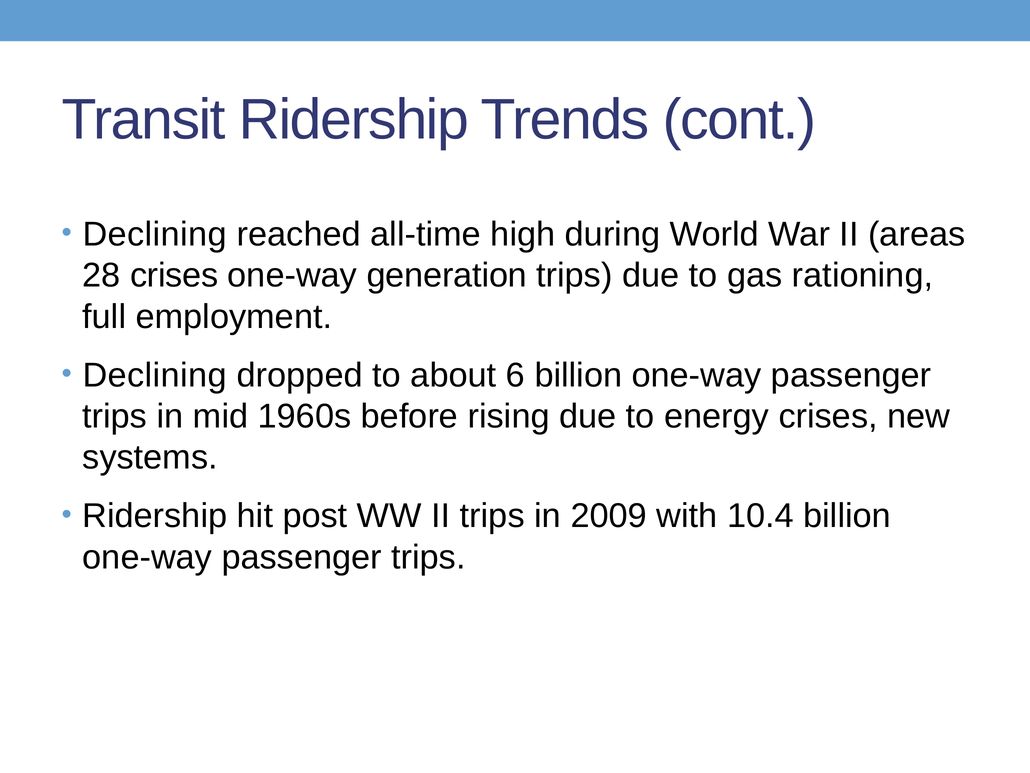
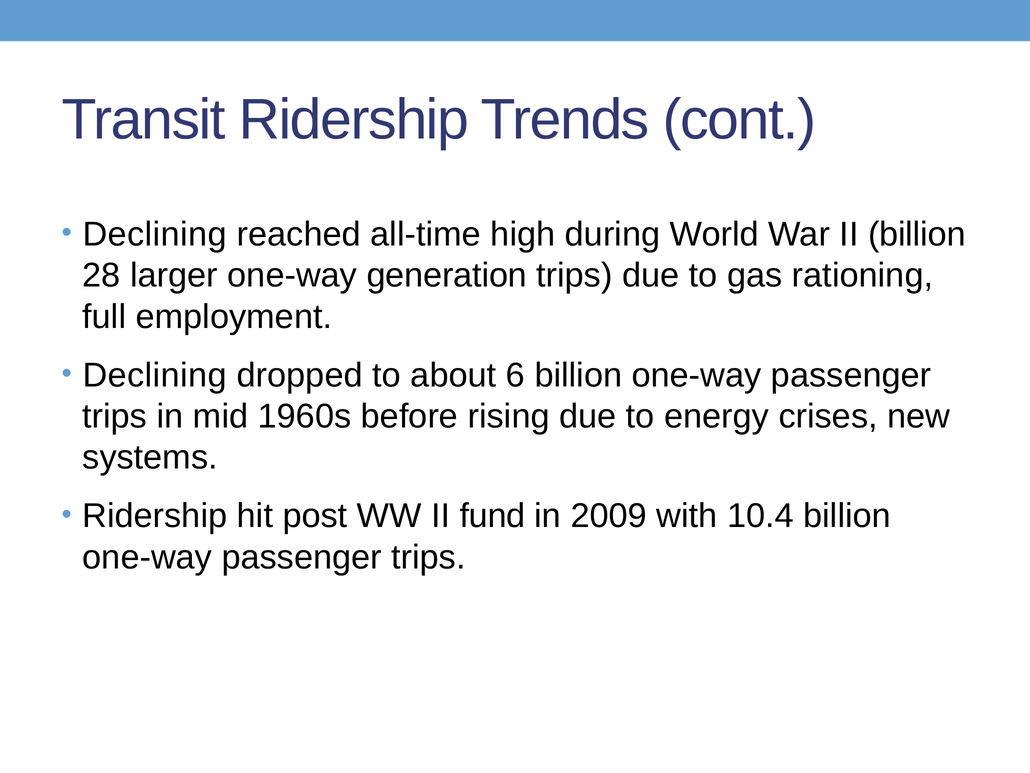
II areas: areas -> billion
28 crises: crises -> larger
II trips: trips -> fund
